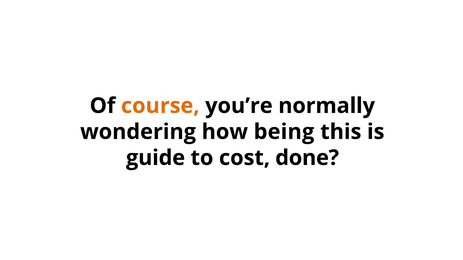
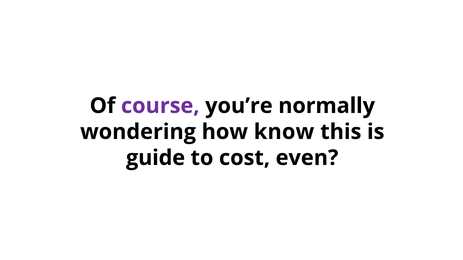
course colour: orange -> purple
being: being -> know
done: done -> even
